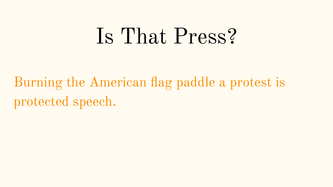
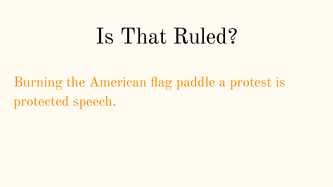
Press: Press -> Ruled
